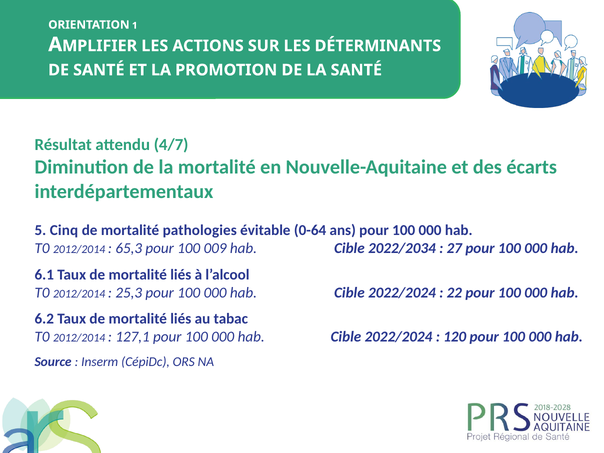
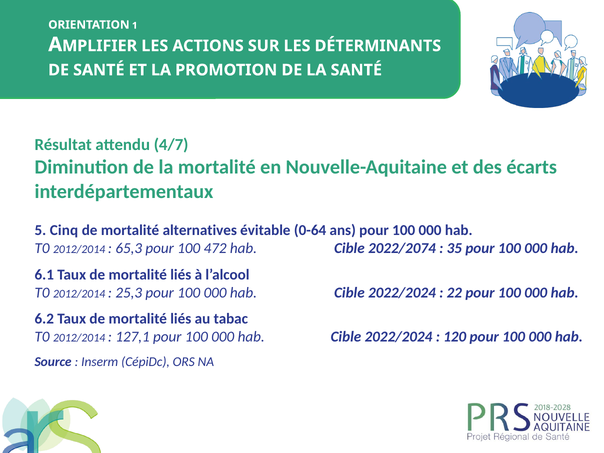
pathologies: pathologies -> alternatives
009: 009 -> 472
2022/2034: 2022/2034 -> 2022/2074
27: 27 -> 35
